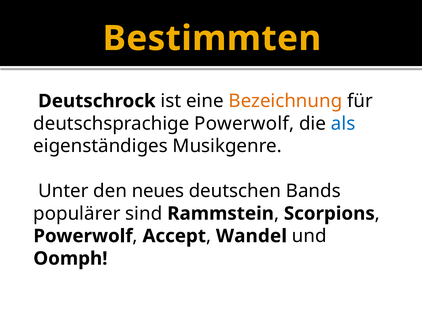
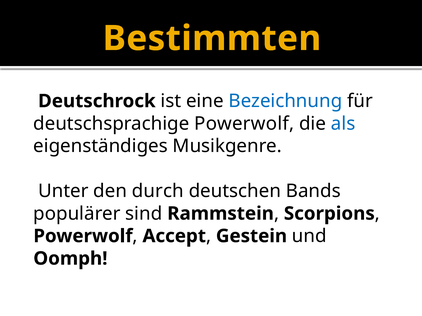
Bezeichnung colour: orange -> blue
neues: neues -> durch
Wandel: Wandel -> Gestein
